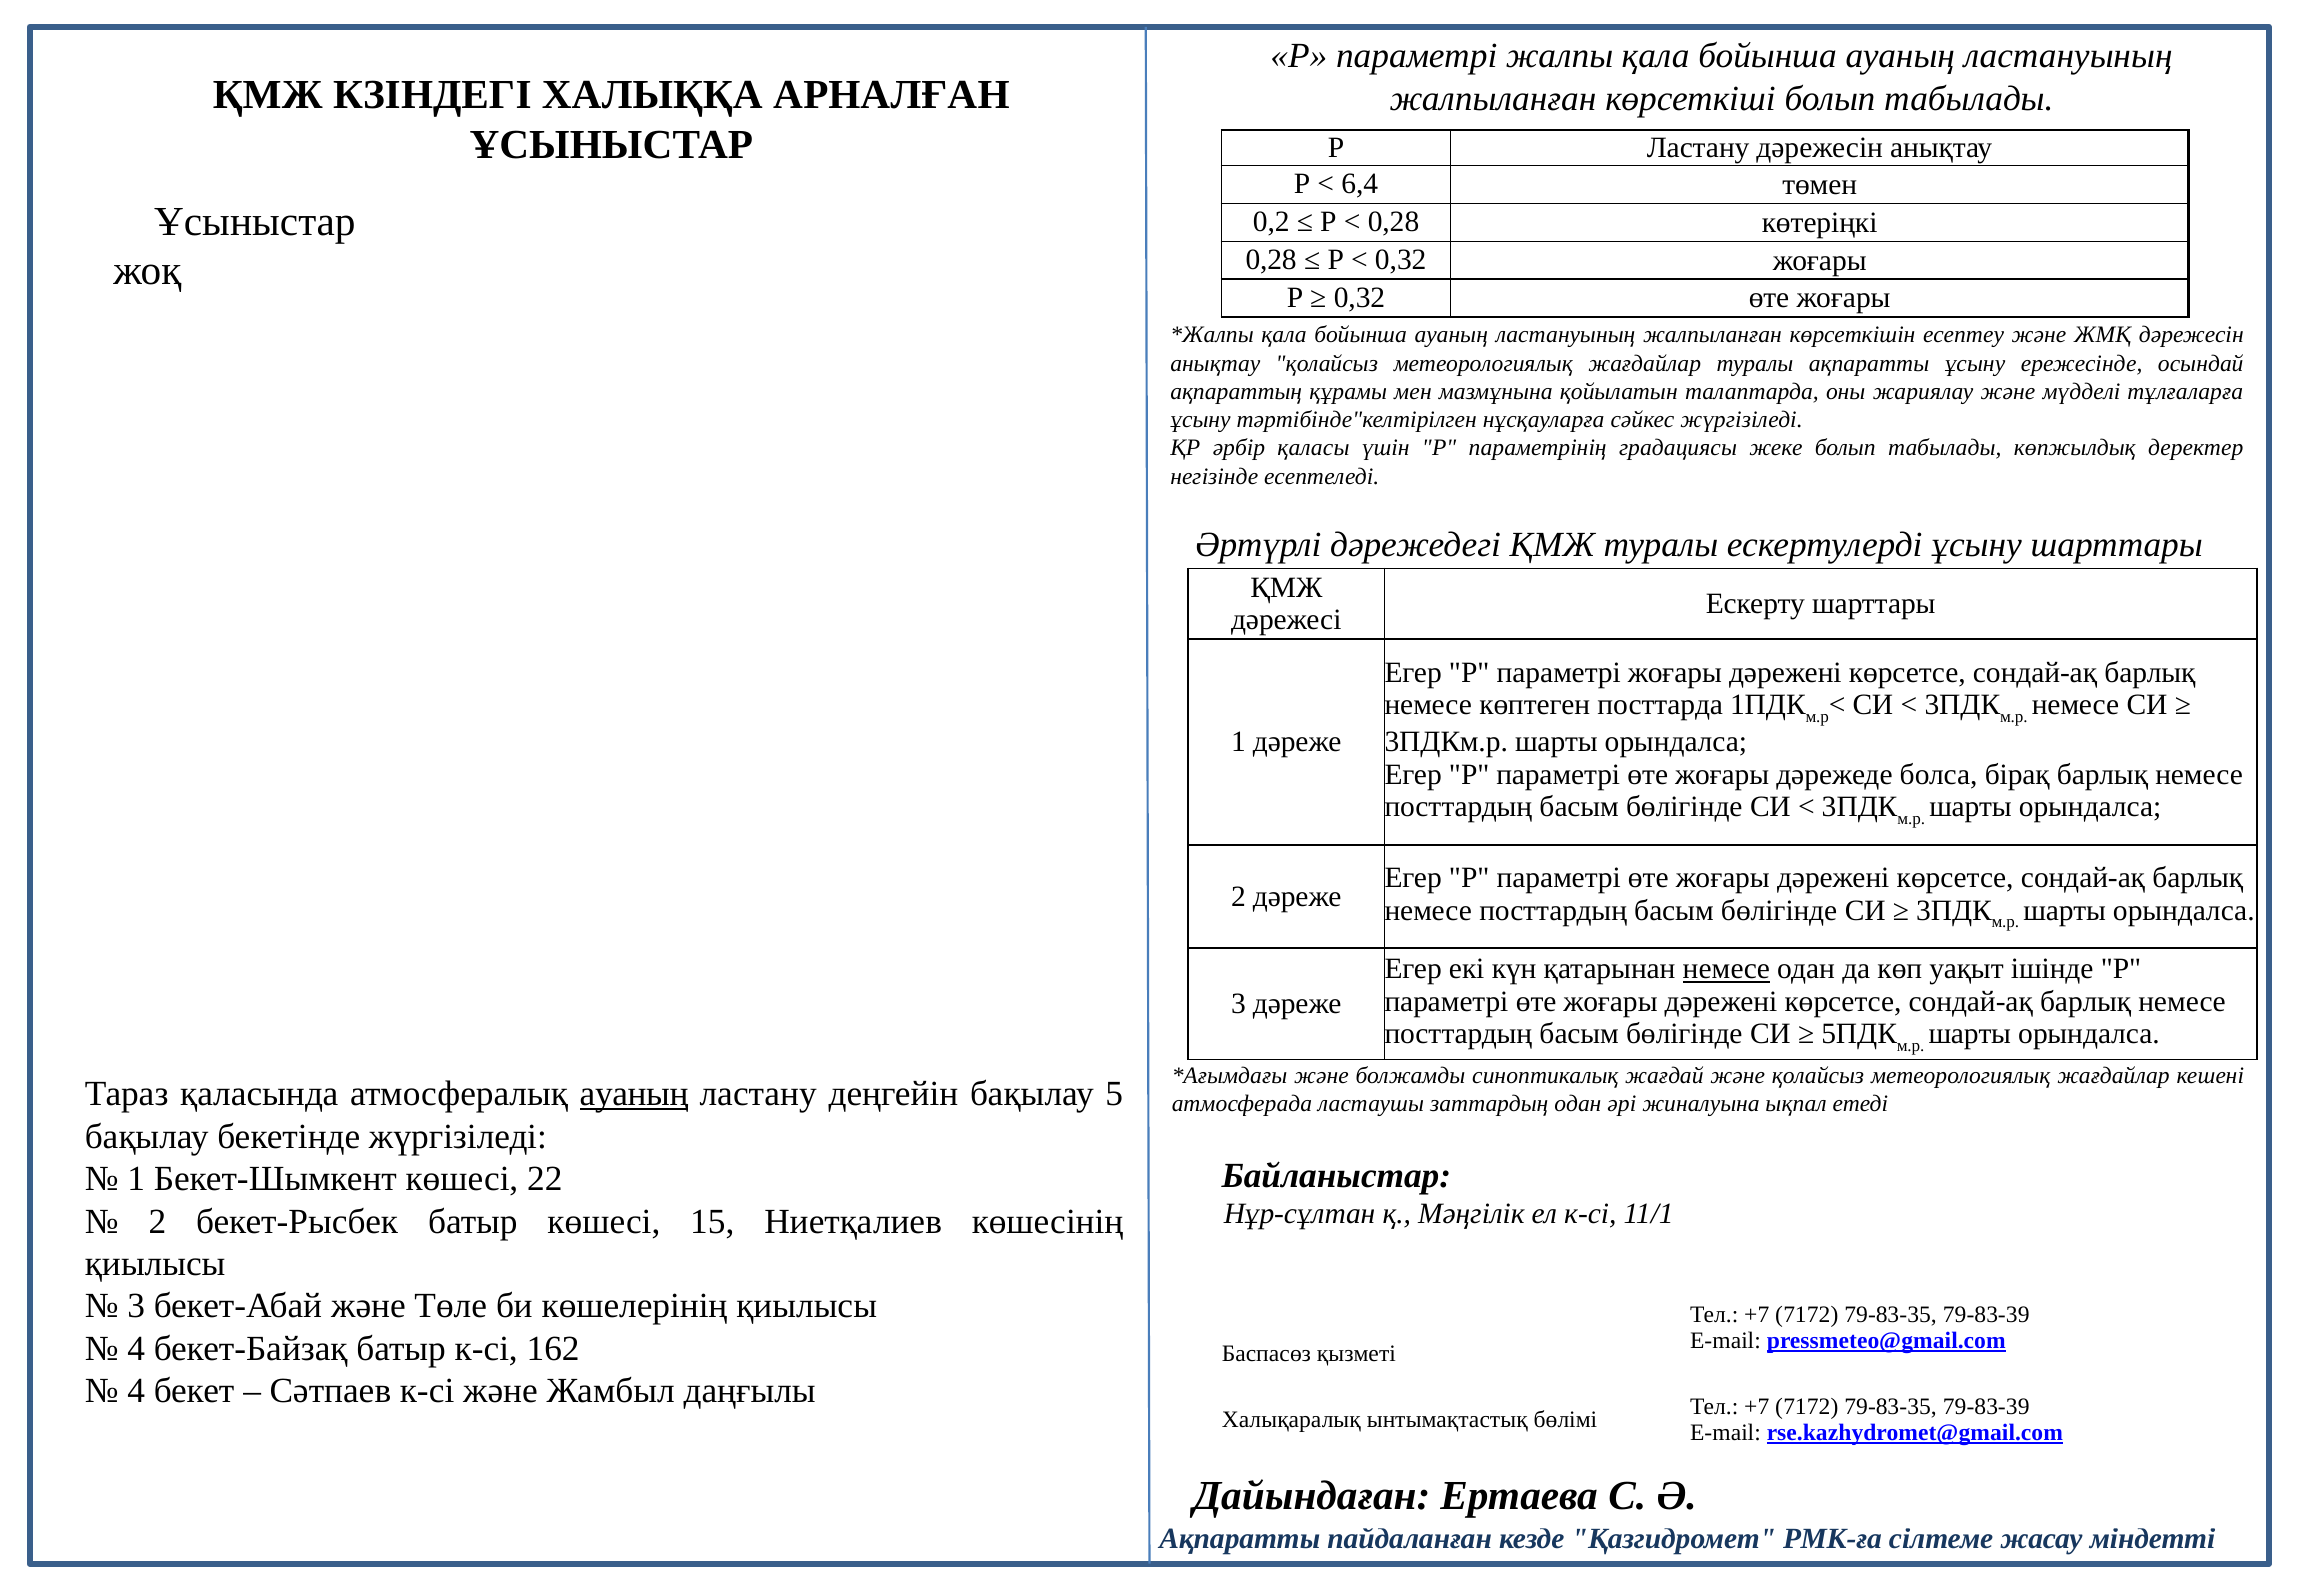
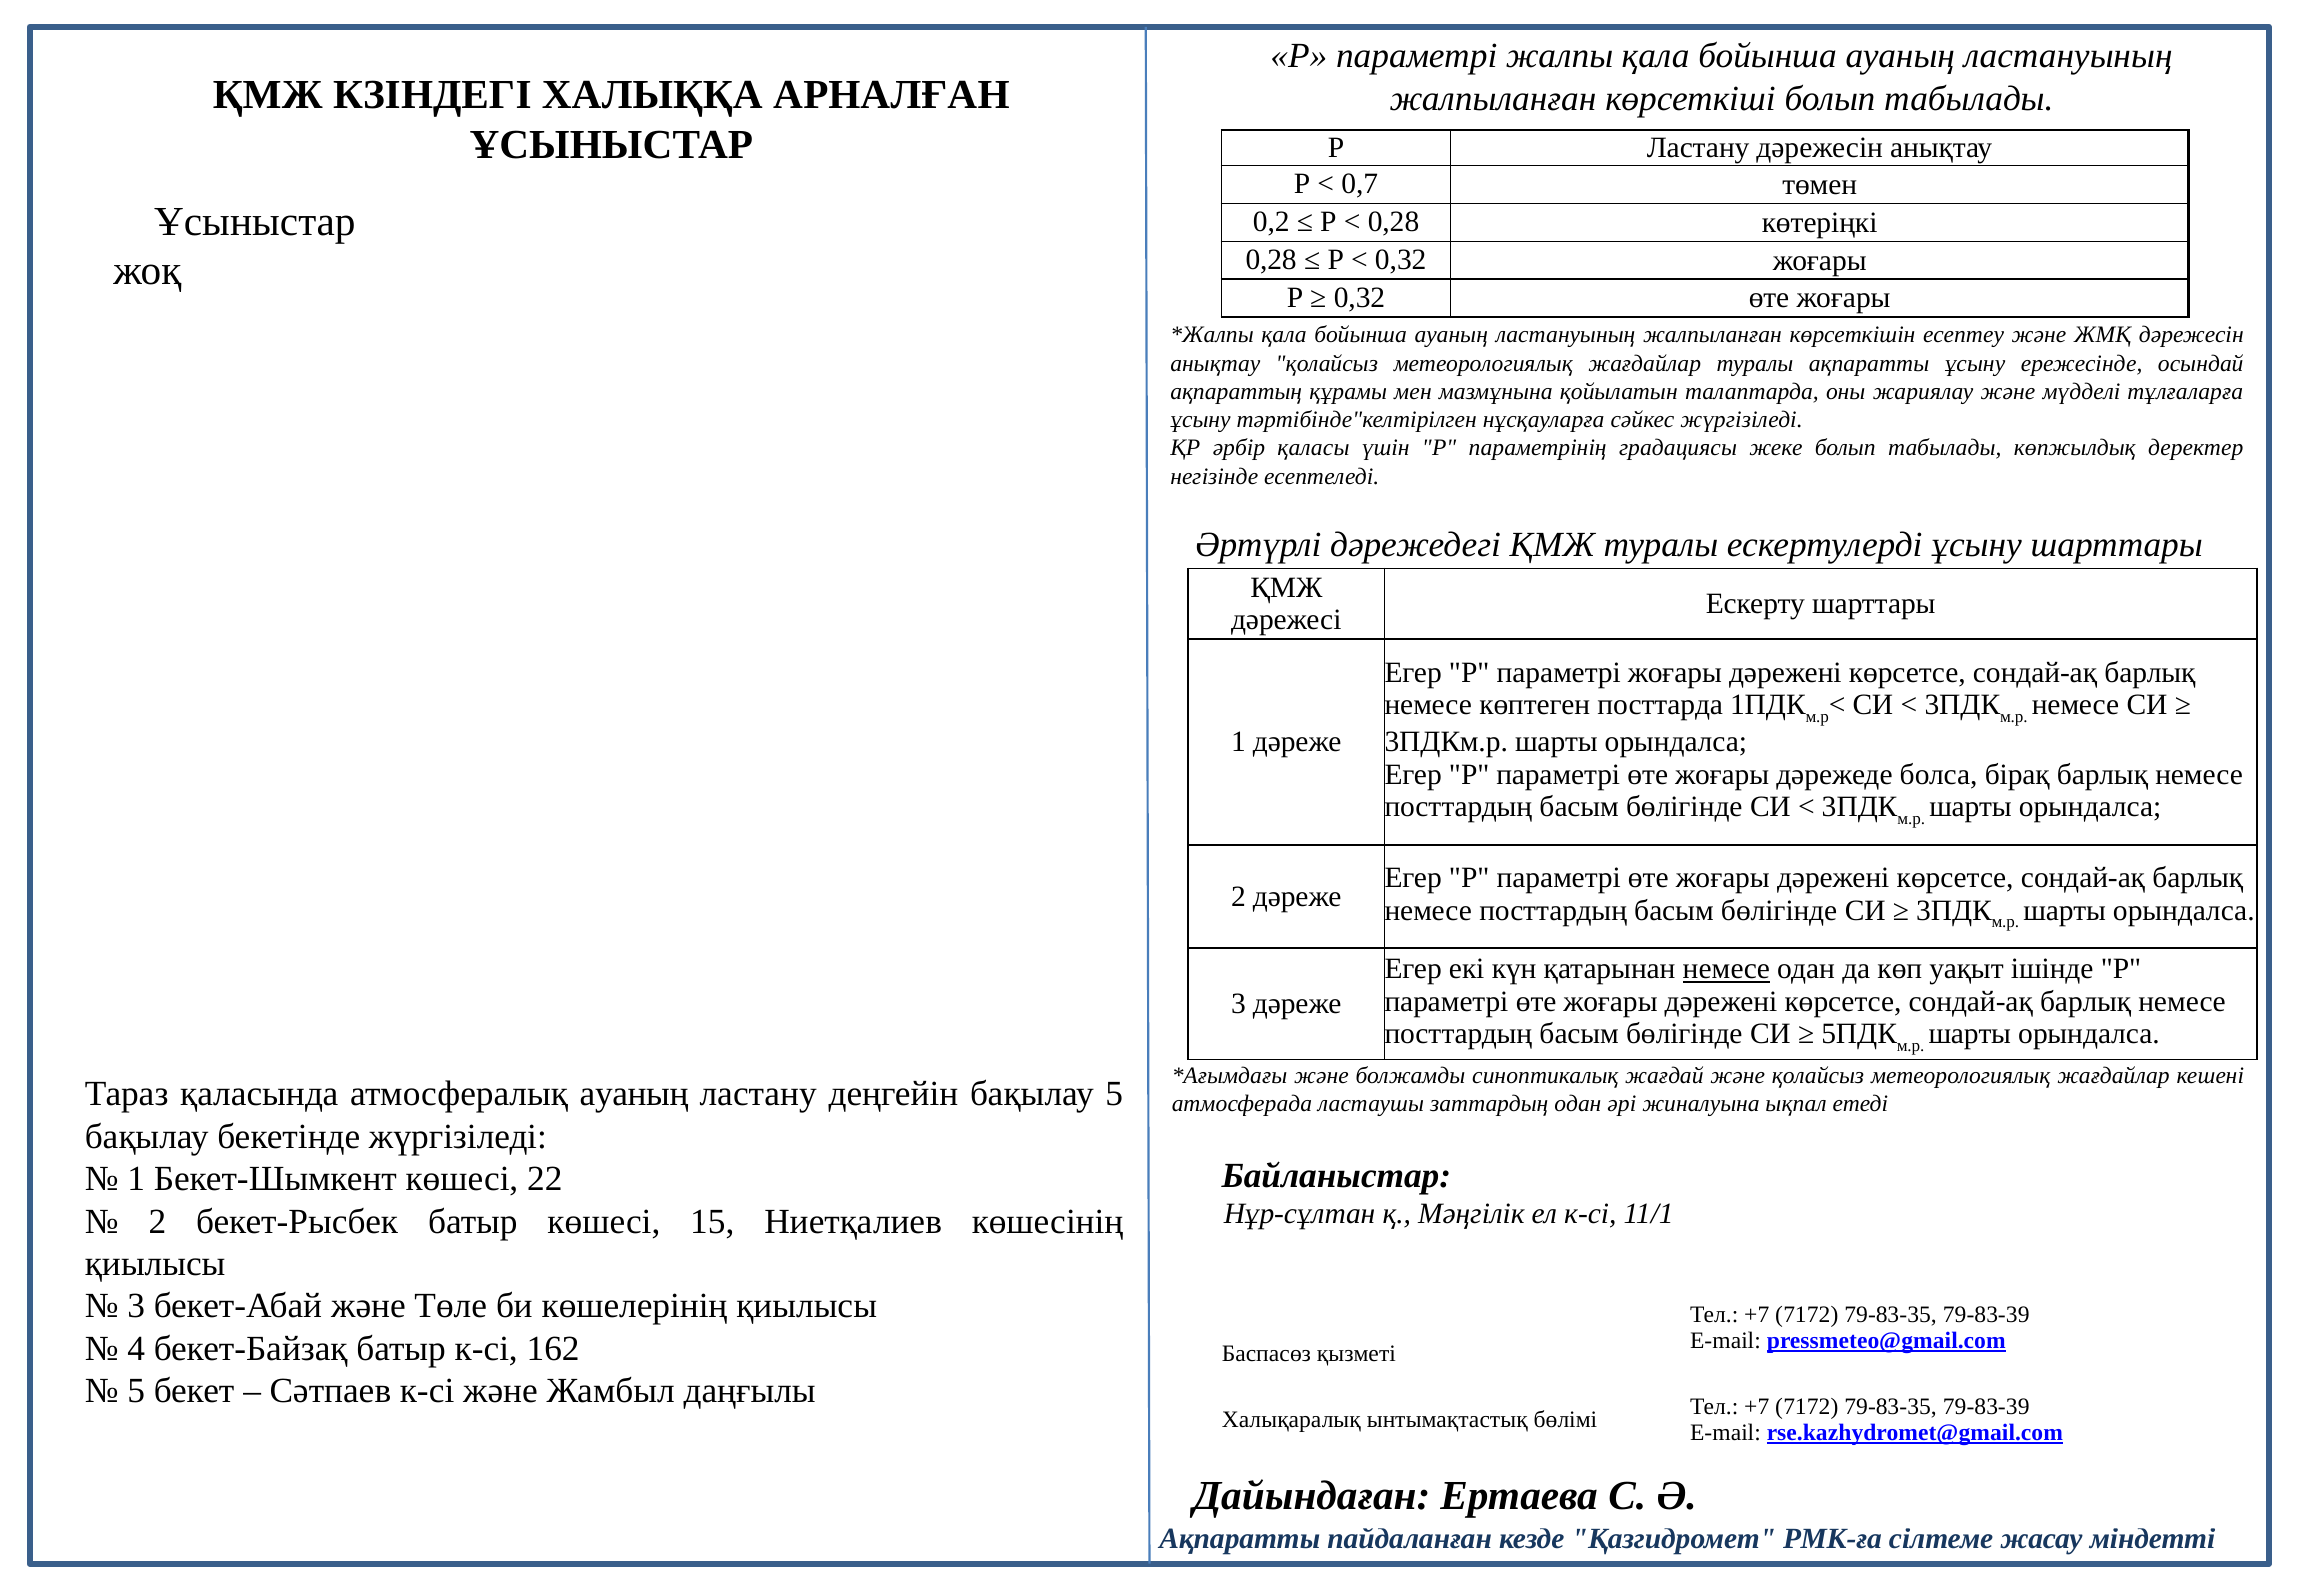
6,4: 6,4 -> 0,7
ауаның at (634, 1095) underline: present -> none
4 at (136, 1392): 4 -> 5
